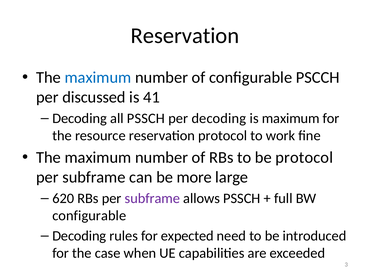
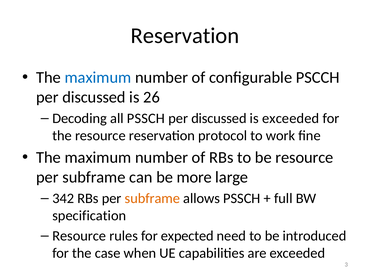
41: 41 -> 26
decoding at (219, 119): decoding -> discussed
is maximum: maximum -> exceeded
be protocol: protocol -> resource
620: 620 -> 342
subframe at (152, 199) colour: purple -> orange
configurable at (89, 216): configurable -> specification
Decoding at (79, 236): Decoding -> Resource
